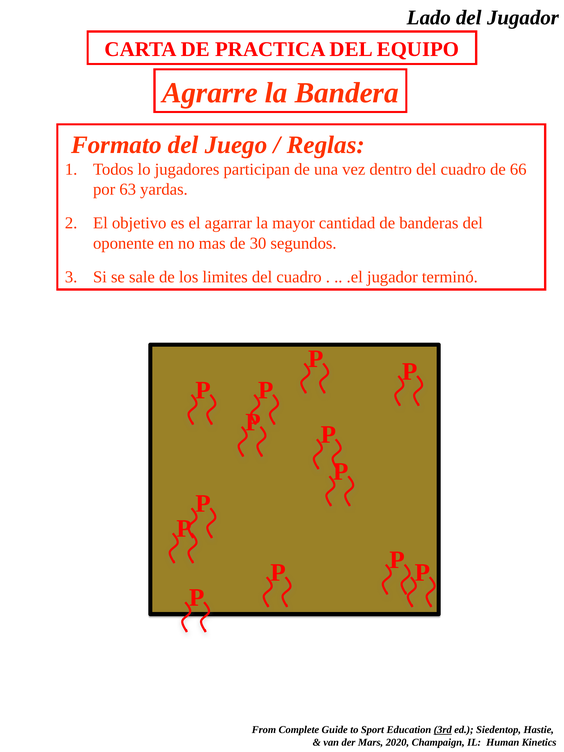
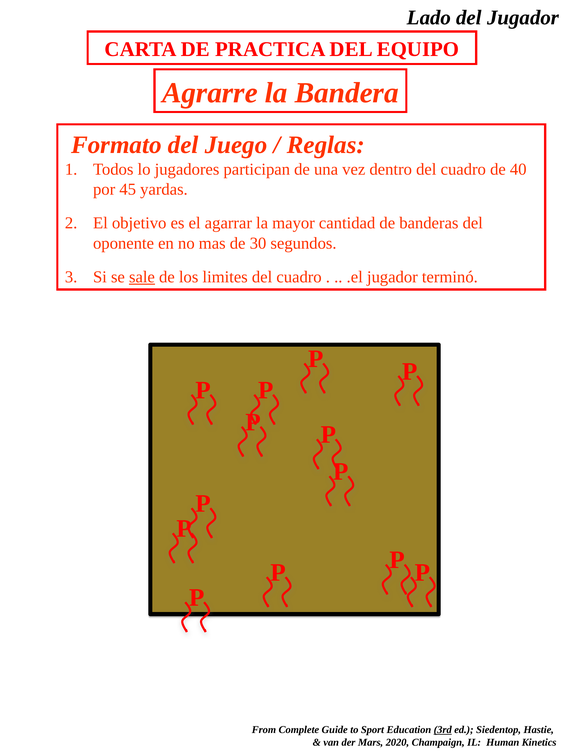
66: 66 -> 40
63: 63 -> 45
sale underline: none -> present
